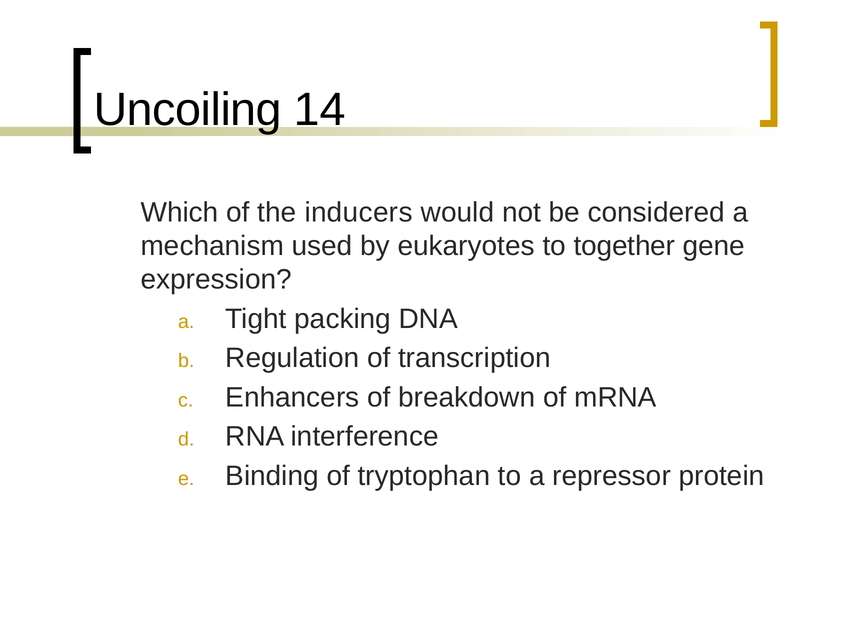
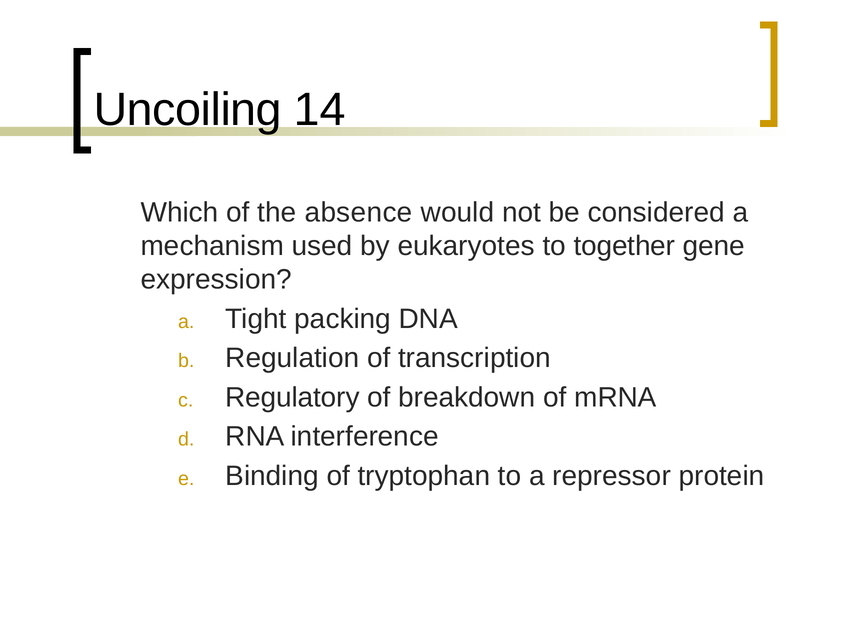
inducers: inducers -> absence
Enhancers: Enhancers -> Regulatory
